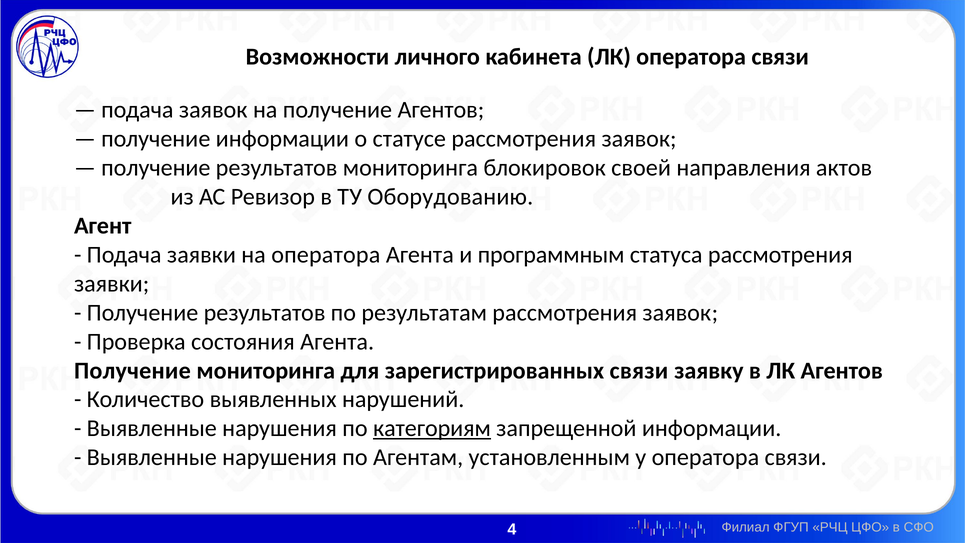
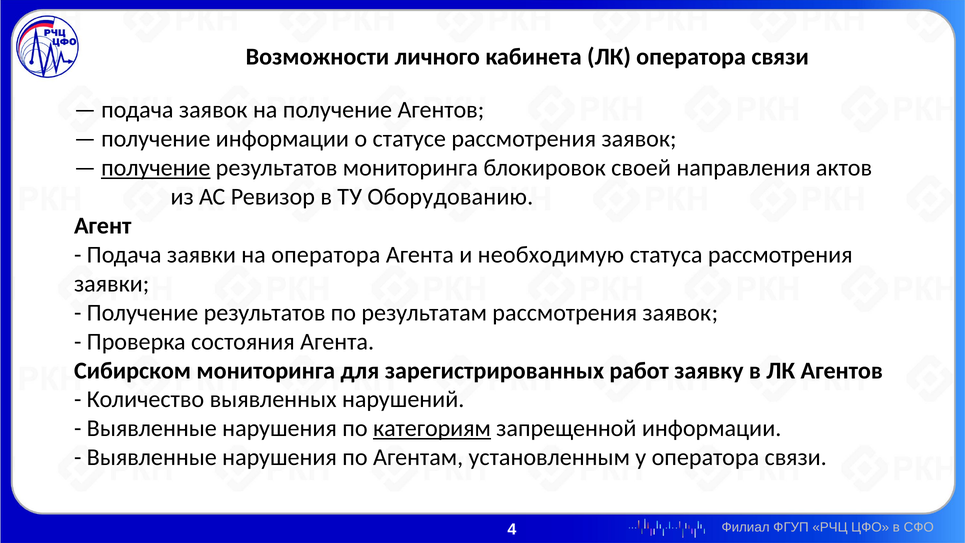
получение at (156, 168) underline: none -> present
программным: программным -> необходимую
Получение at (132, 370): Получение -> Сибирском
зарегистрированных связи: связи -> работ
